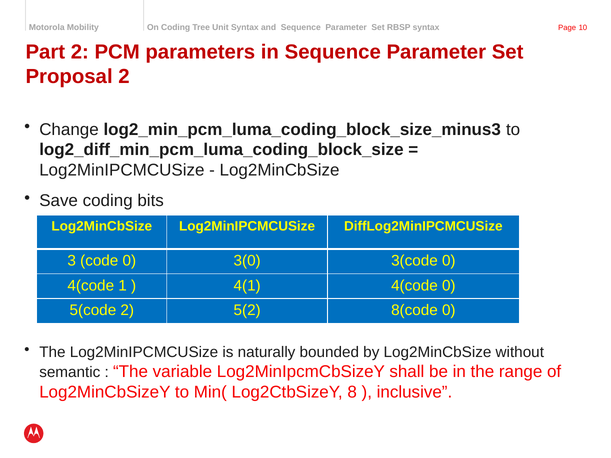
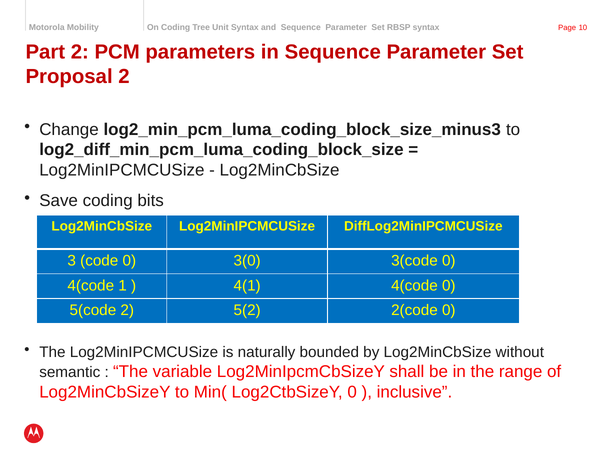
8(code: 8(code -> 2(code
Log2CtbSizeY 8: 8 -> 0
